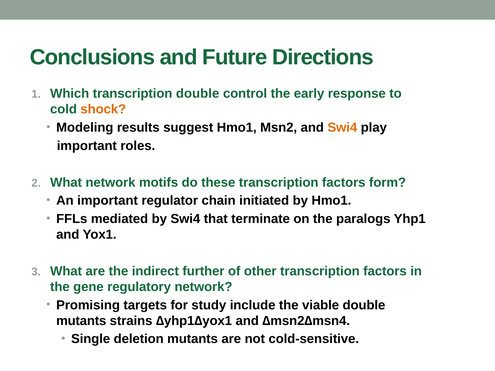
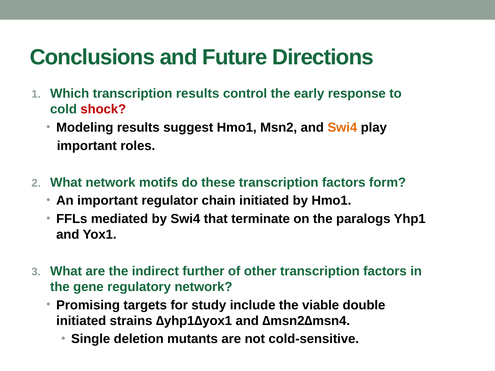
transcription double: double -> results
shock colour: orange -> red
mutants at (81, 321): mutants -> initiated
